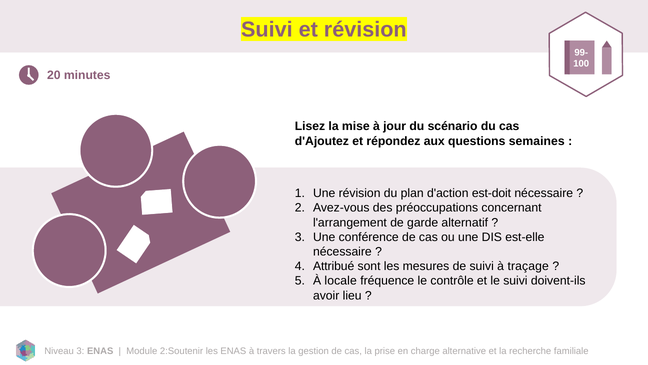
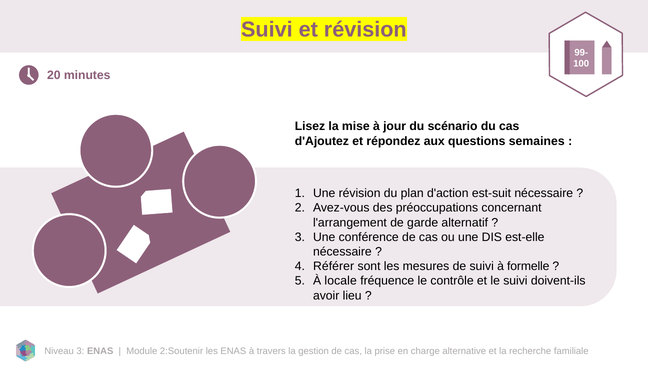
est-doit: est-doit -> est-suit
Attribué: Attribué -> Référer
traçage: traçage -> formelle
